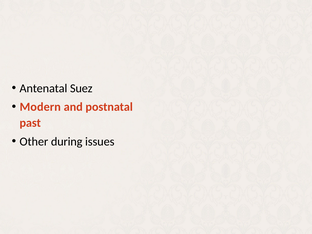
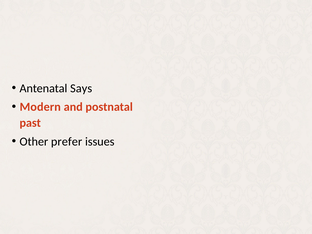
Suez: Suez -> Says
during: during -> prefer
